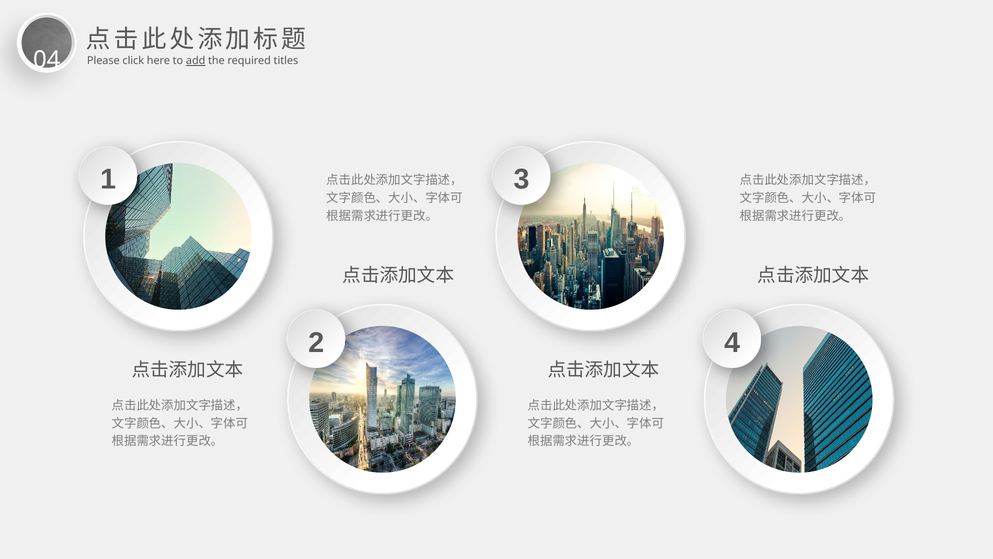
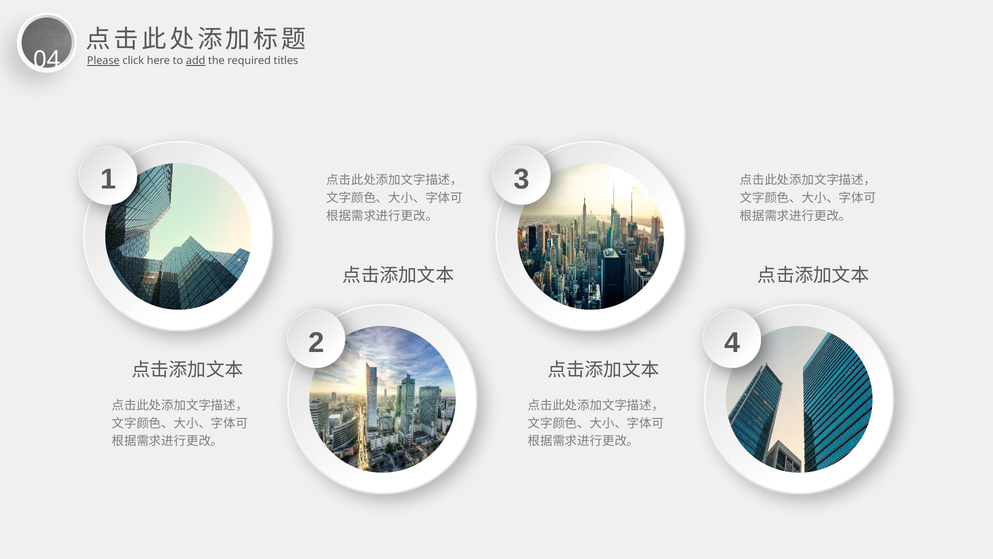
Please underline: none -> present
